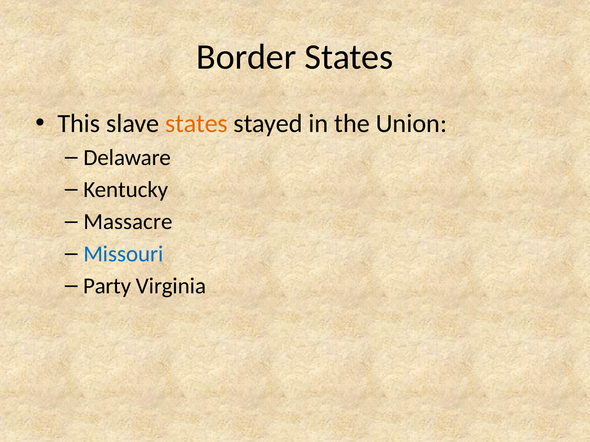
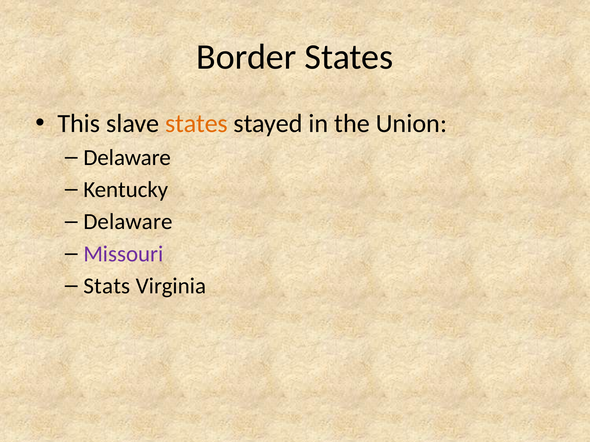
Massacre at (128, 222): Massacre -> Delaware
Missouri colour: blue -> purple
Party: Party -> Stats
